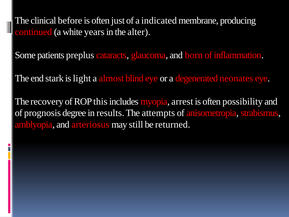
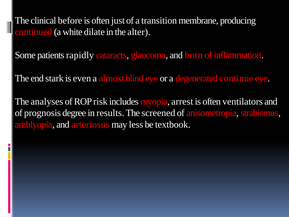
indicated: indicated -> transition
years: years -> dilate
preplus: preplus -> rapidly
light: light -> even
neonates: neonates -> continue
recovery: recovery -> analyses
this: this -> risk
possibility: possibility -> ventilators
attempts: attempts -> screened
still: still -> less
returned: returned -> textbook
